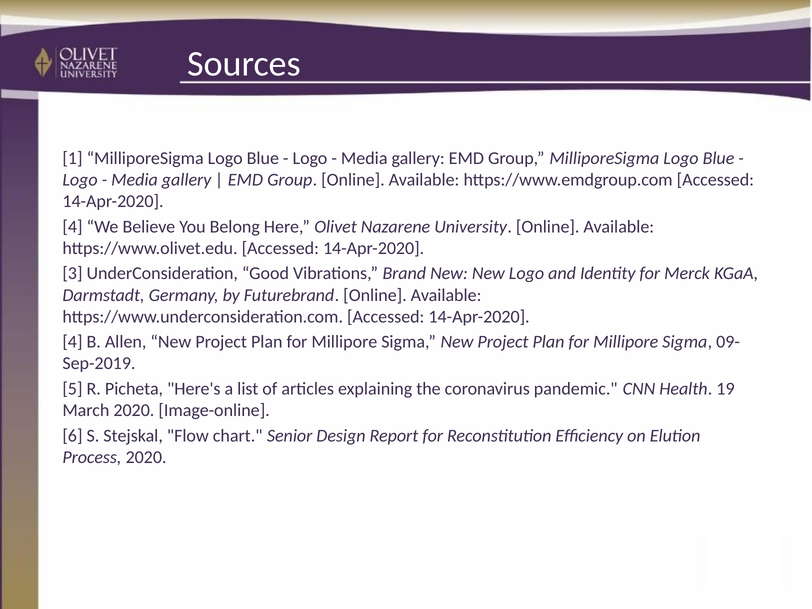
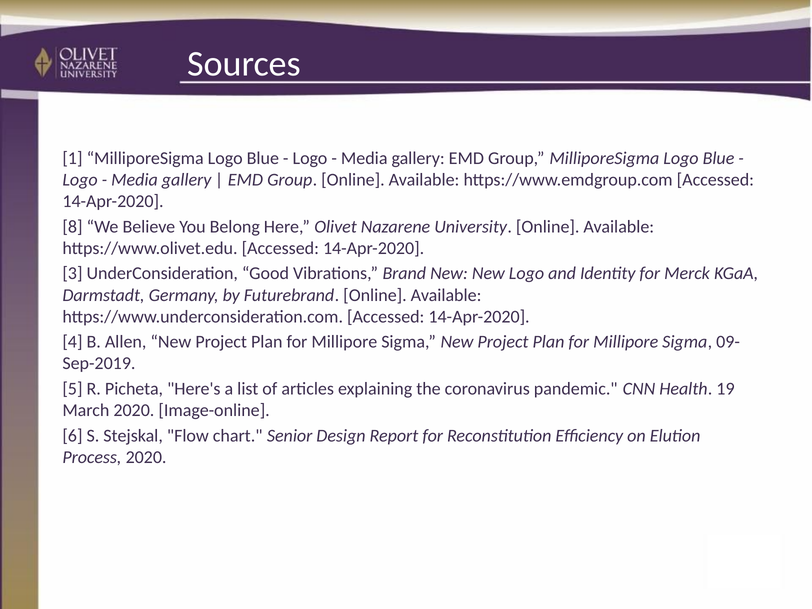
4 at (72, 227): 4 -> 8
